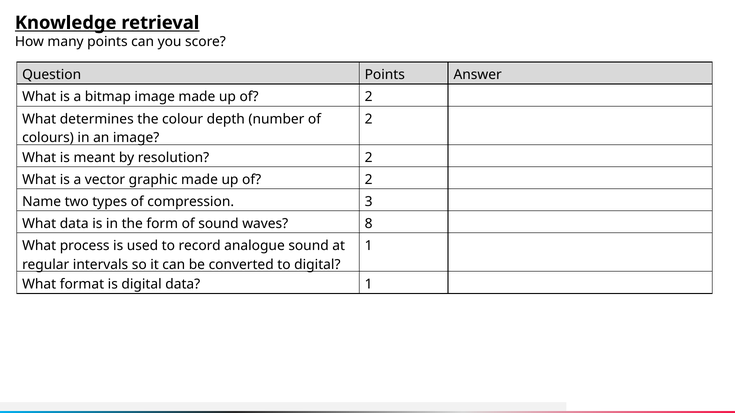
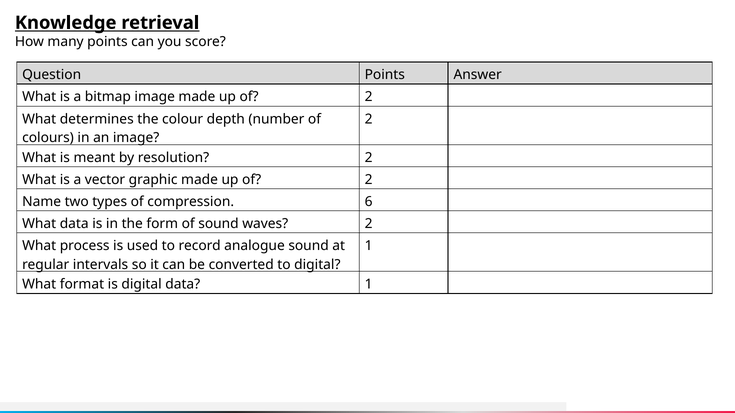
3: 3 -> 6
waves 8: 8 -> 2
